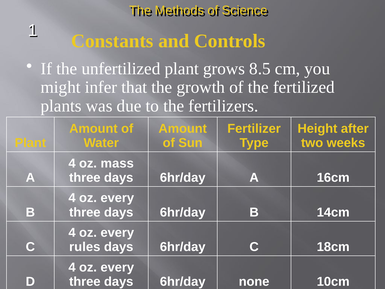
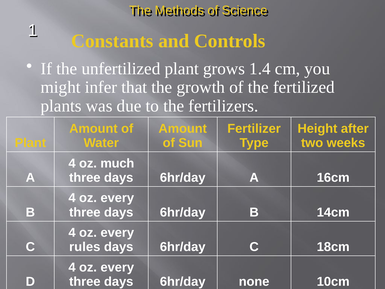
8.5: 8.5 -> 1.4
mass: mass -> much
